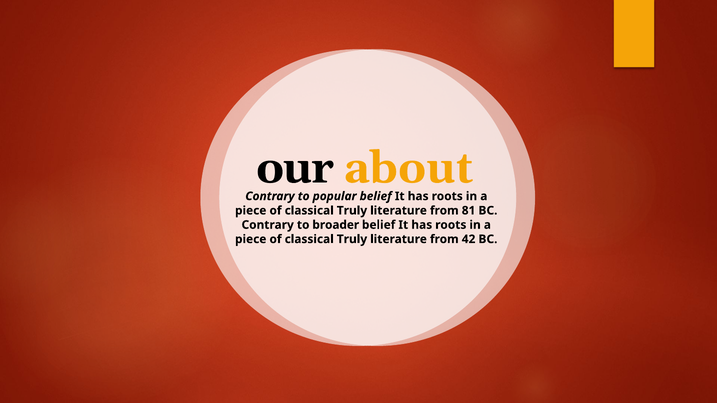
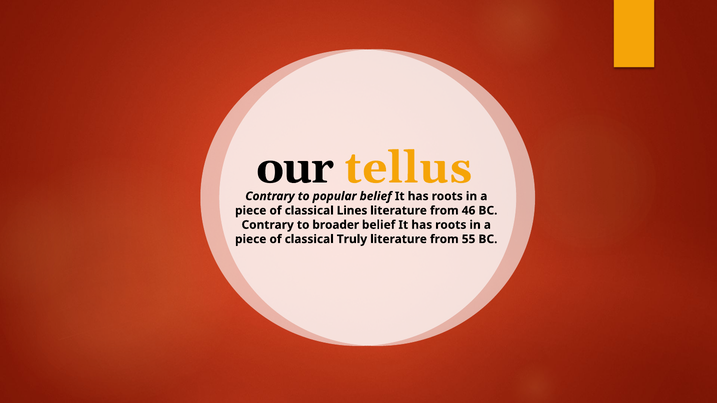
about: about -> tellus
Truly at (352, 211): Truly -> Lines
81: 81 -> 46
42: 42 -> 55
